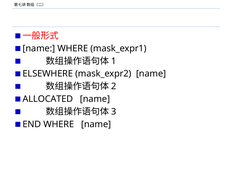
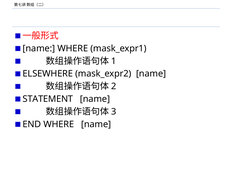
ALLOCATED: ALLOCATED -> STATEMENT
